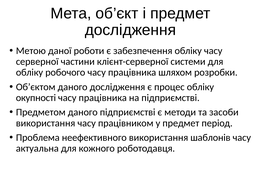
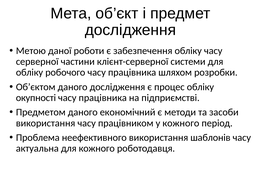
даного підприємстві: підприємстві -> економічний
у предмет: предмет -> кожного
